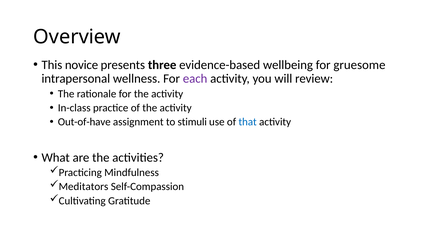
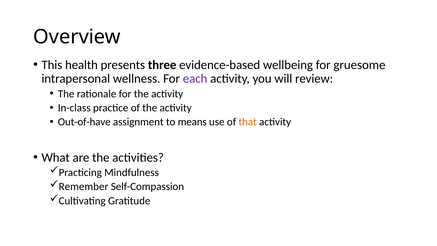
novice: novice -> health
stimuli: stimuli -> means
that colour: blue -> orange
Meditators: Meditators -> Remember
